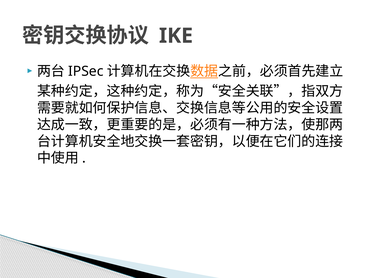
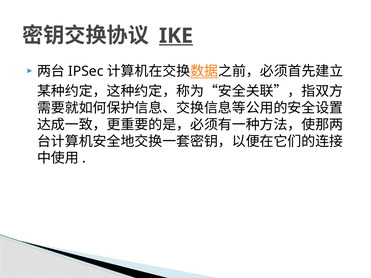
IKE underline: none -> present
